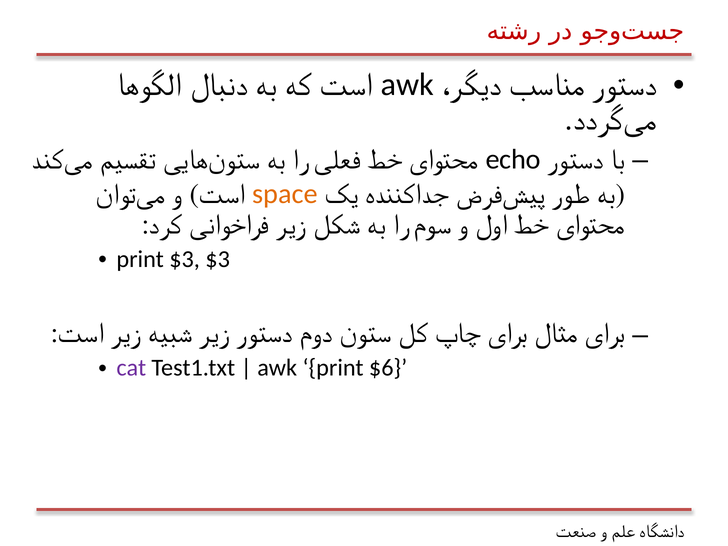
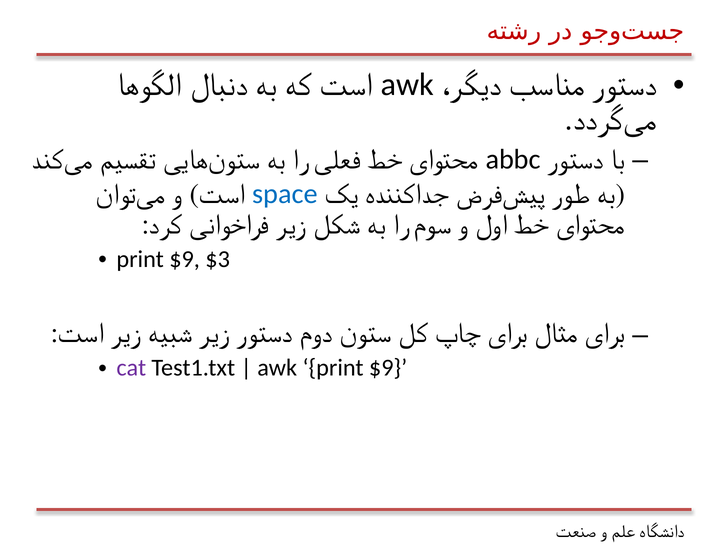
echo: echo -> abbc
space colour: orange -> blue
$3 at (185, 259): $3 -> $9
awk print $6: $6 -> $9
